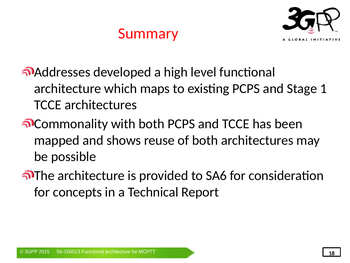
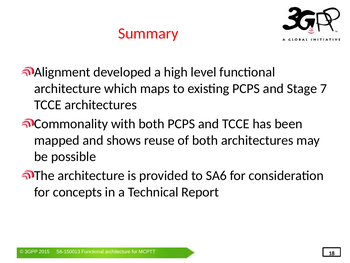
Addresses: Addresses -> Alignment
1: 1 -> 7
